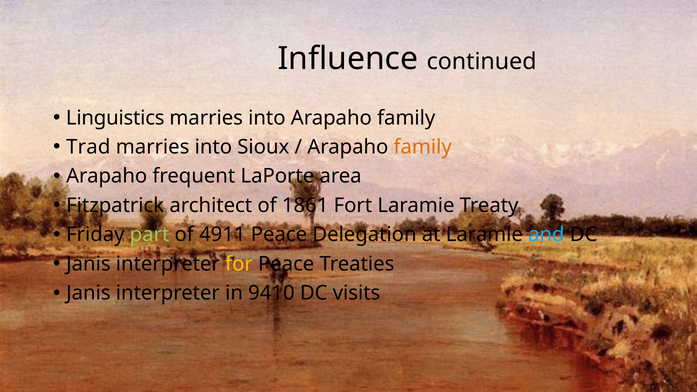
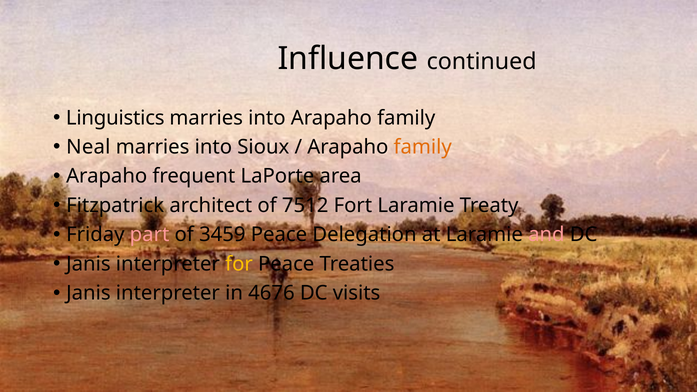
Trad: Trad -> Neal
1861: 1861 -> 7512
part colour: light green -> pink
4911: 4911 -> 3459
and colour: light blue -> pink
9410: 9410 -> 4676
